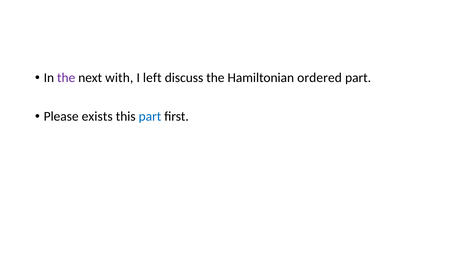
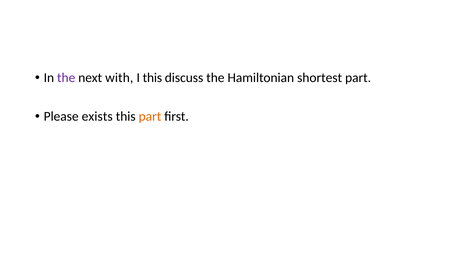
I left: left -> this
ordered: ordered -> shortest
part at (150, 116) colour: blue -> orange
